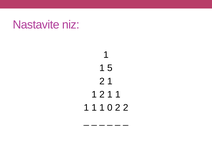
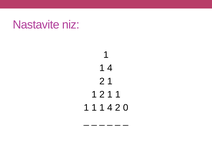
5 at (110, 68): 5 -> 4
1 1 1 0: 0 -> 4
2 2: 2 -> 0
